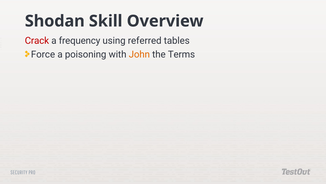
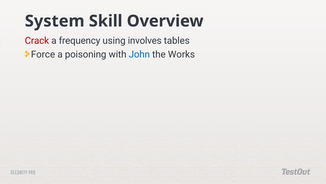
Shodan: Shodan -> System
referred: referred -> involves
John colour: orange -> blue
Terms: Terms -> Works
